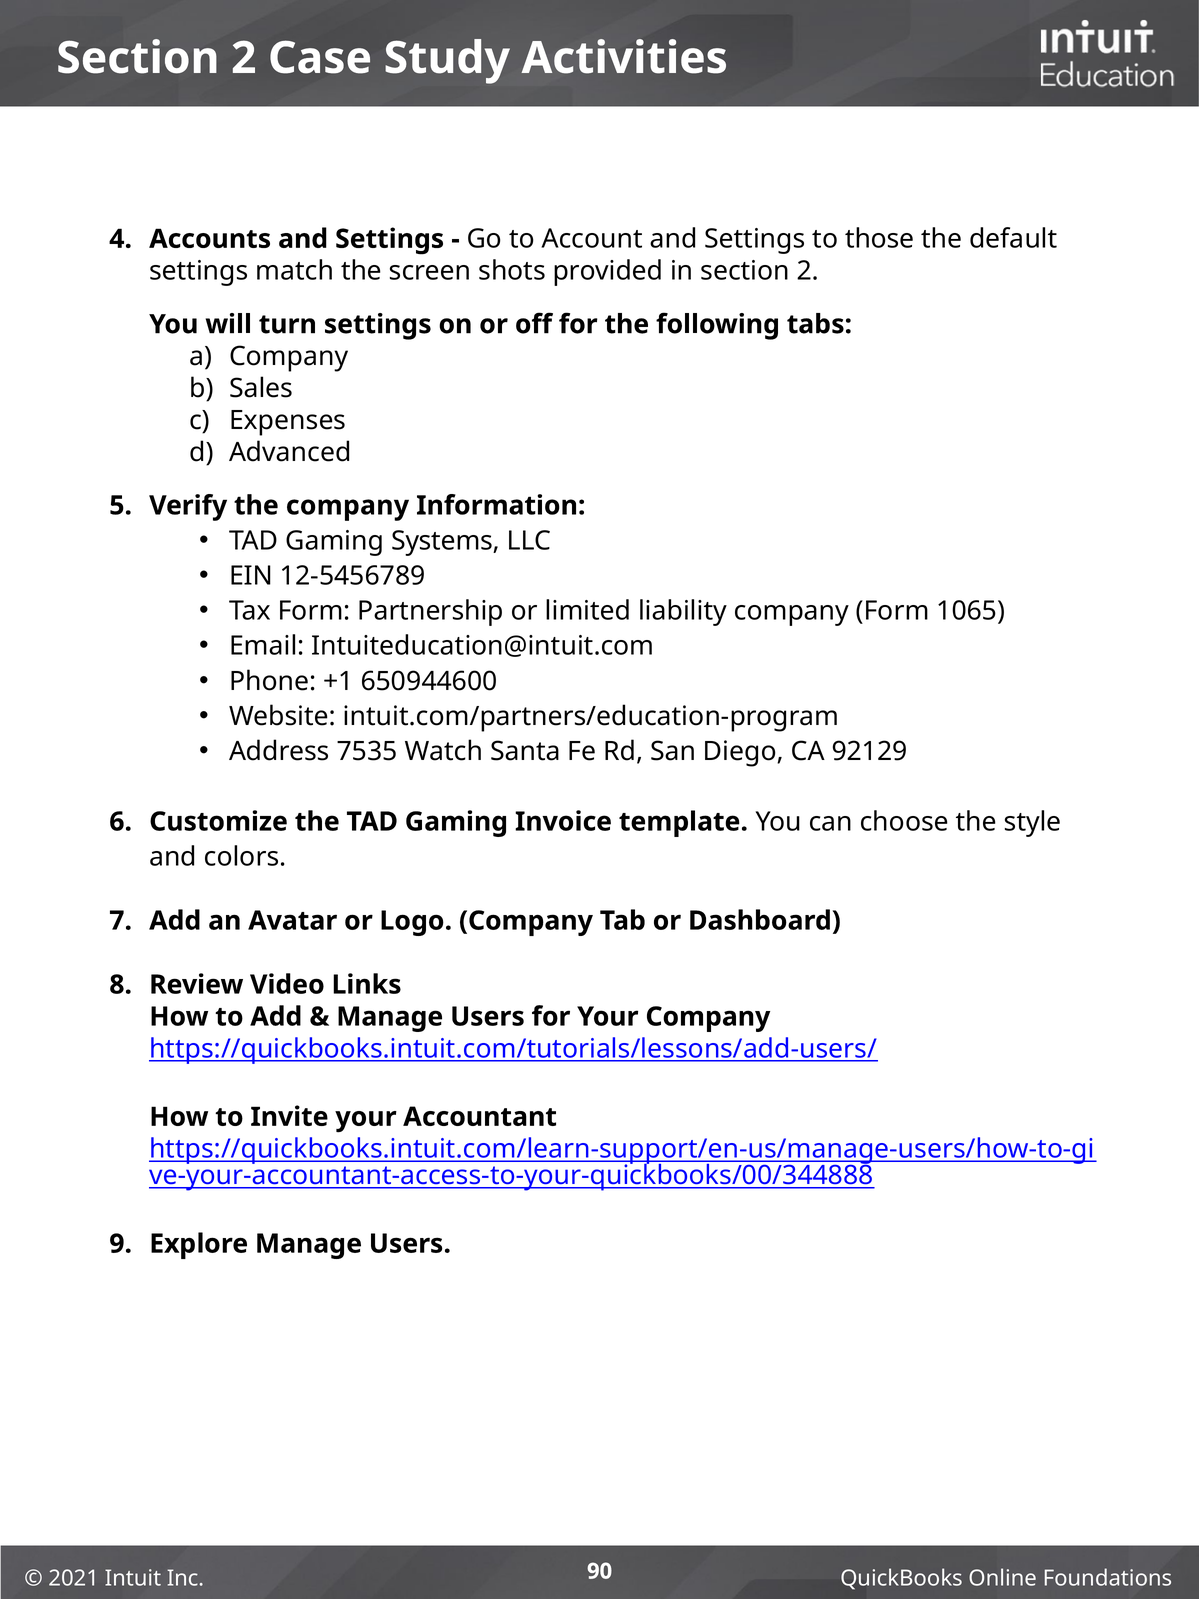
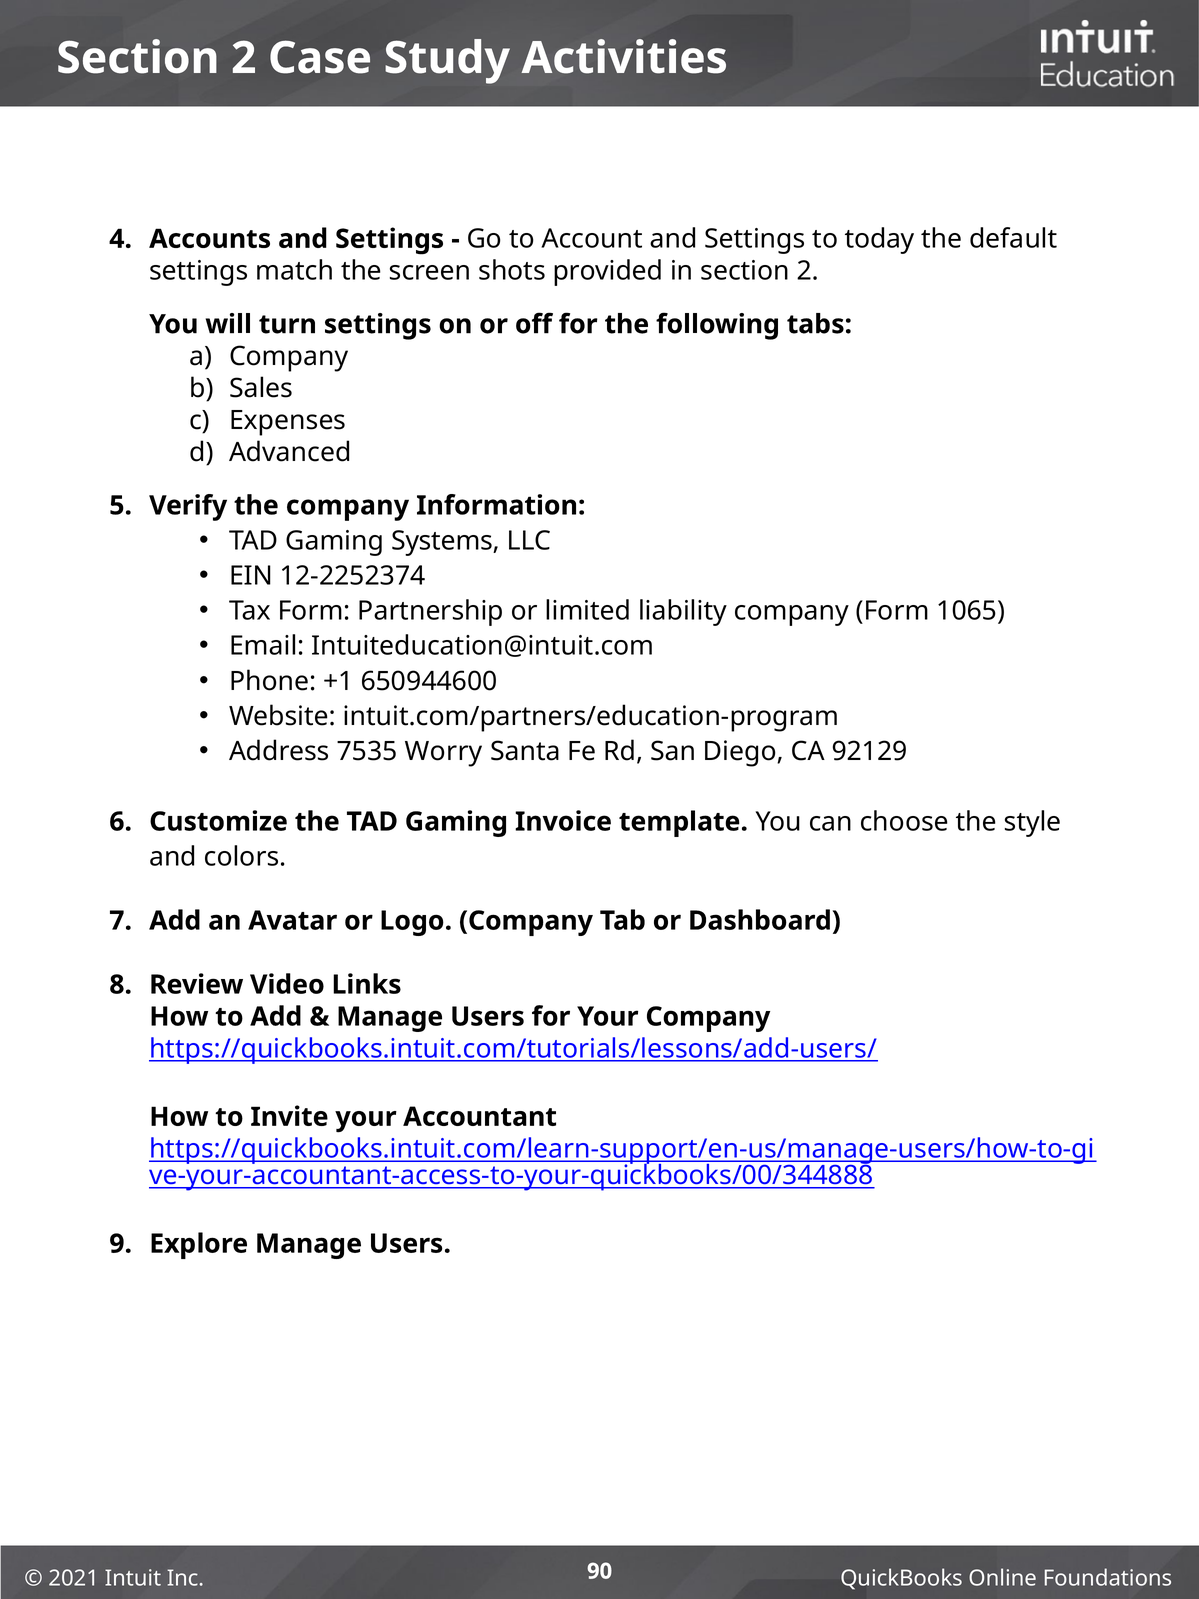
those: those -> today
12-5456789: 12-5456789 -> 12-2252374
Watch: Watch -> Worry
